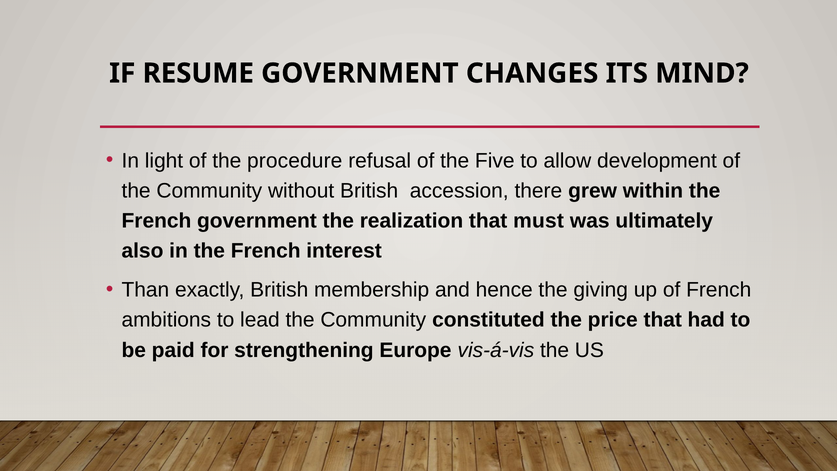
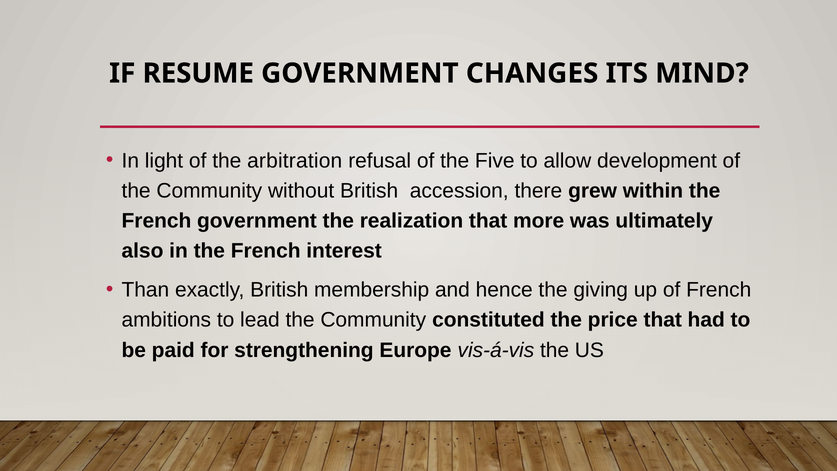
procedure: procedure -> arbitration
must: must -> more
